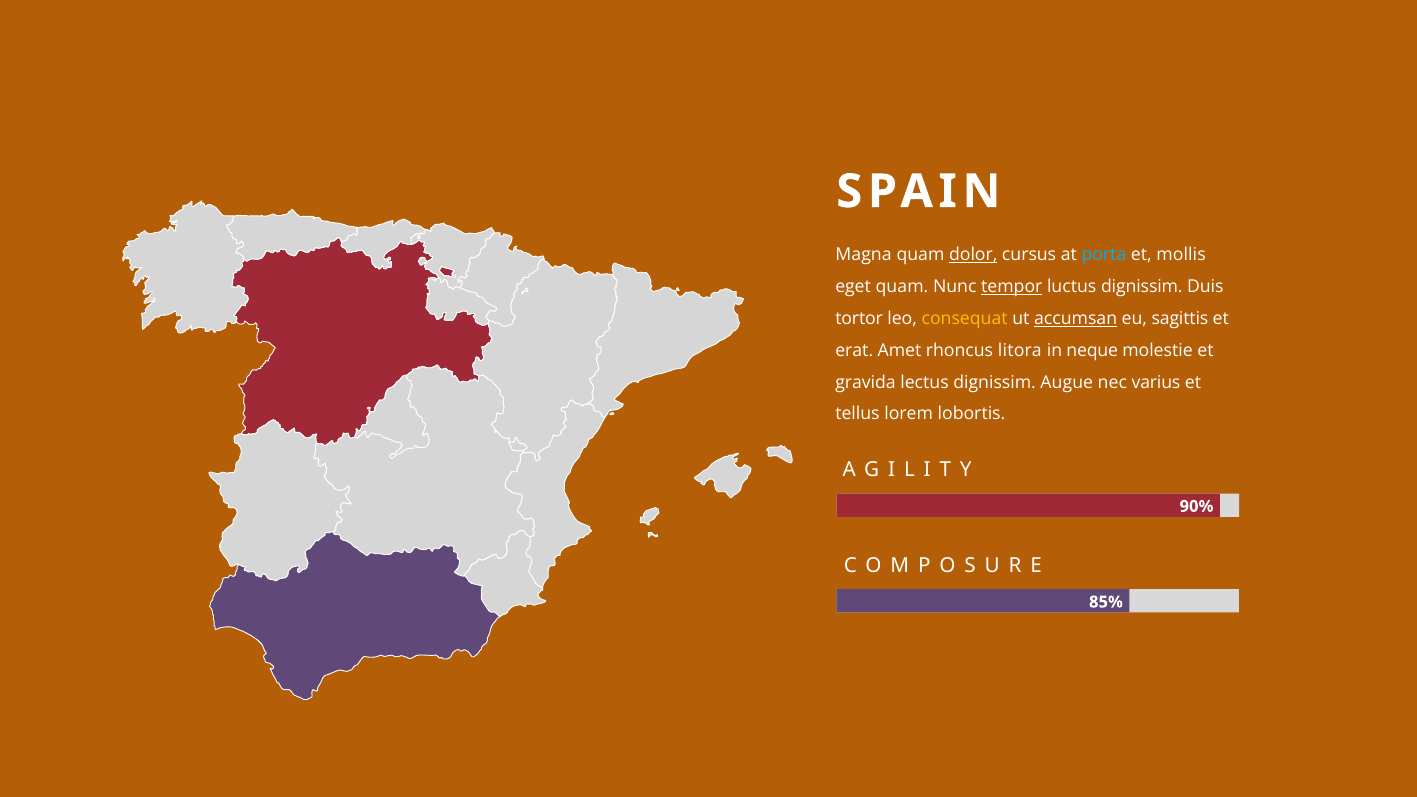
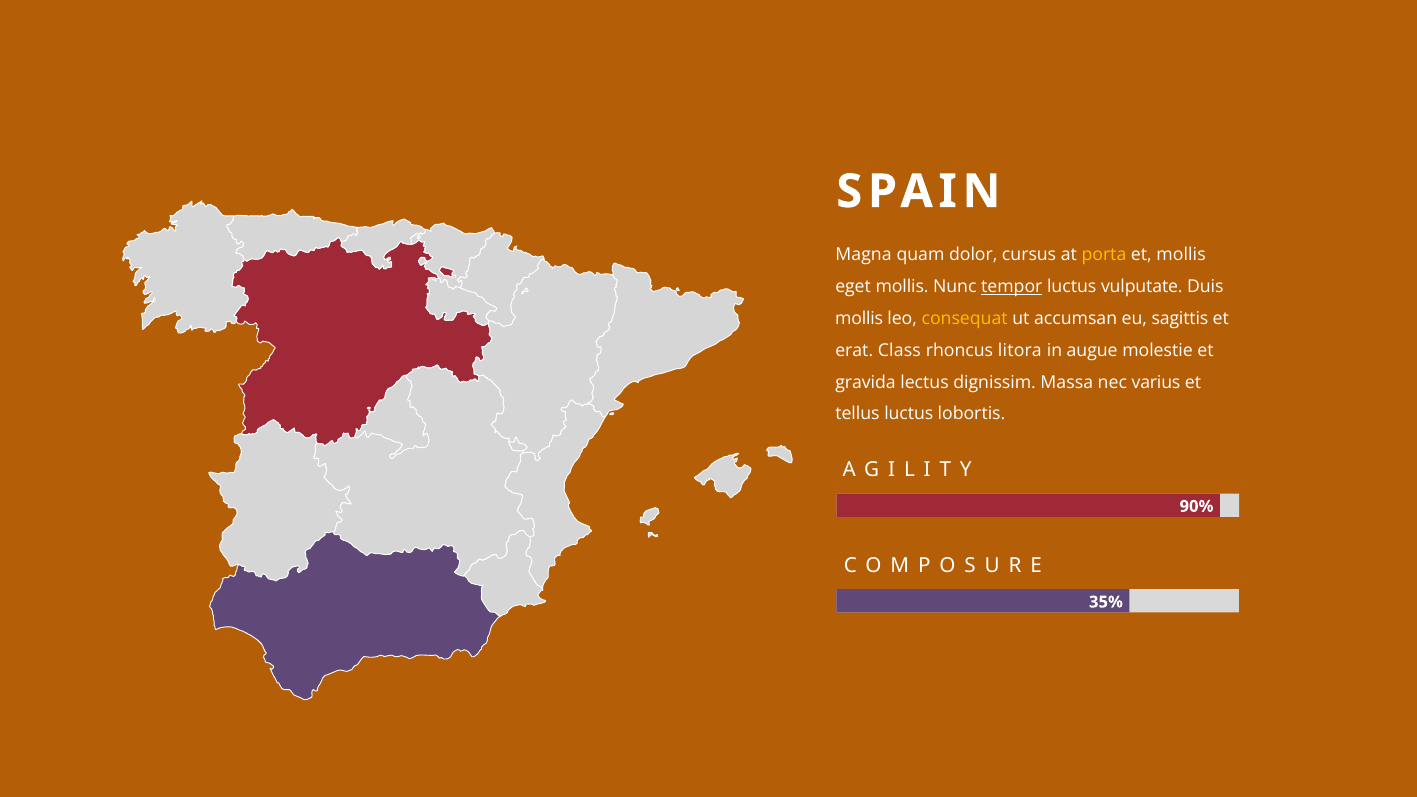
dolor underline: present -> none
porta colour: light blue -> yellow
eget quam: quam -> mollis
luctus dignissim: dignissim -> vulputate
tortor at (859, 319): tortor -> mollis
accumsan underline: present -> none
Amet: Amet -> Class
neque: neque -> augue
Augue: Augue -> Massa
tellus lorem: lorem -> luctus
85%: 85% -> 35%
